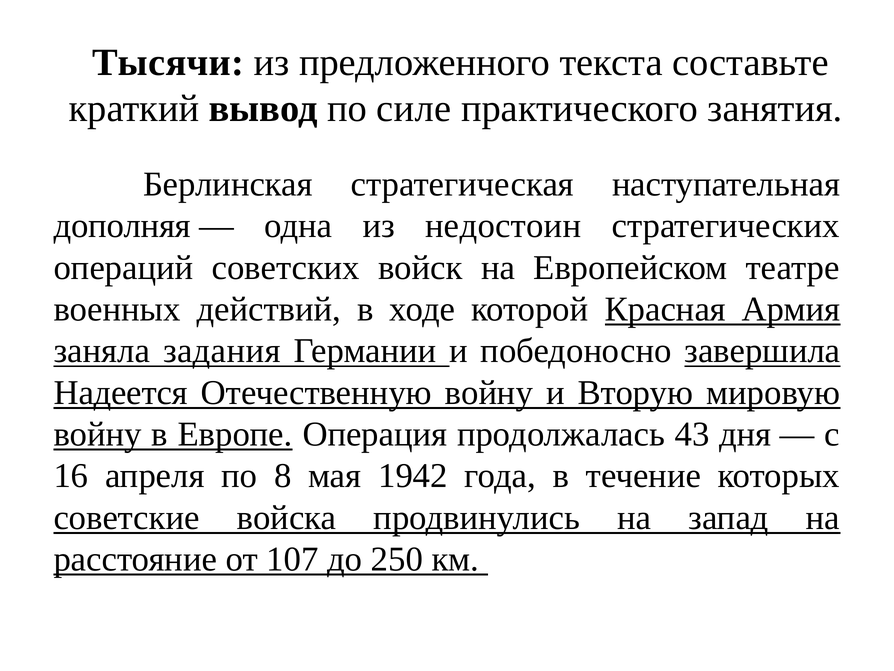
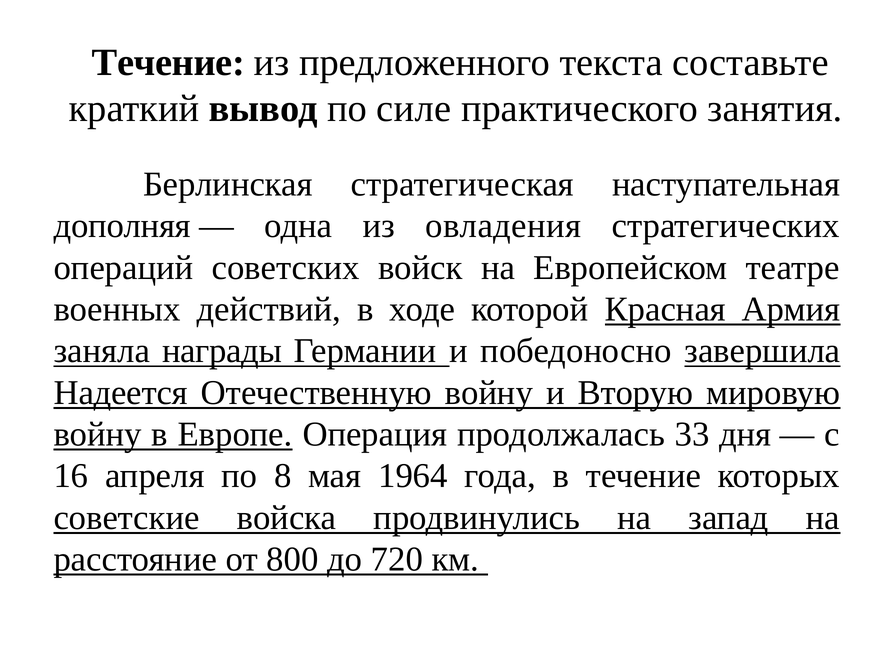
Тысячи at (168, 62): Тысячи -> Течение
недостоин: недостоин -> овладения
задания: задания -> награды
43: 43 -> 33
1942: 1942 -> 1964
107: 107 -> 800
250: 250 -> 720
